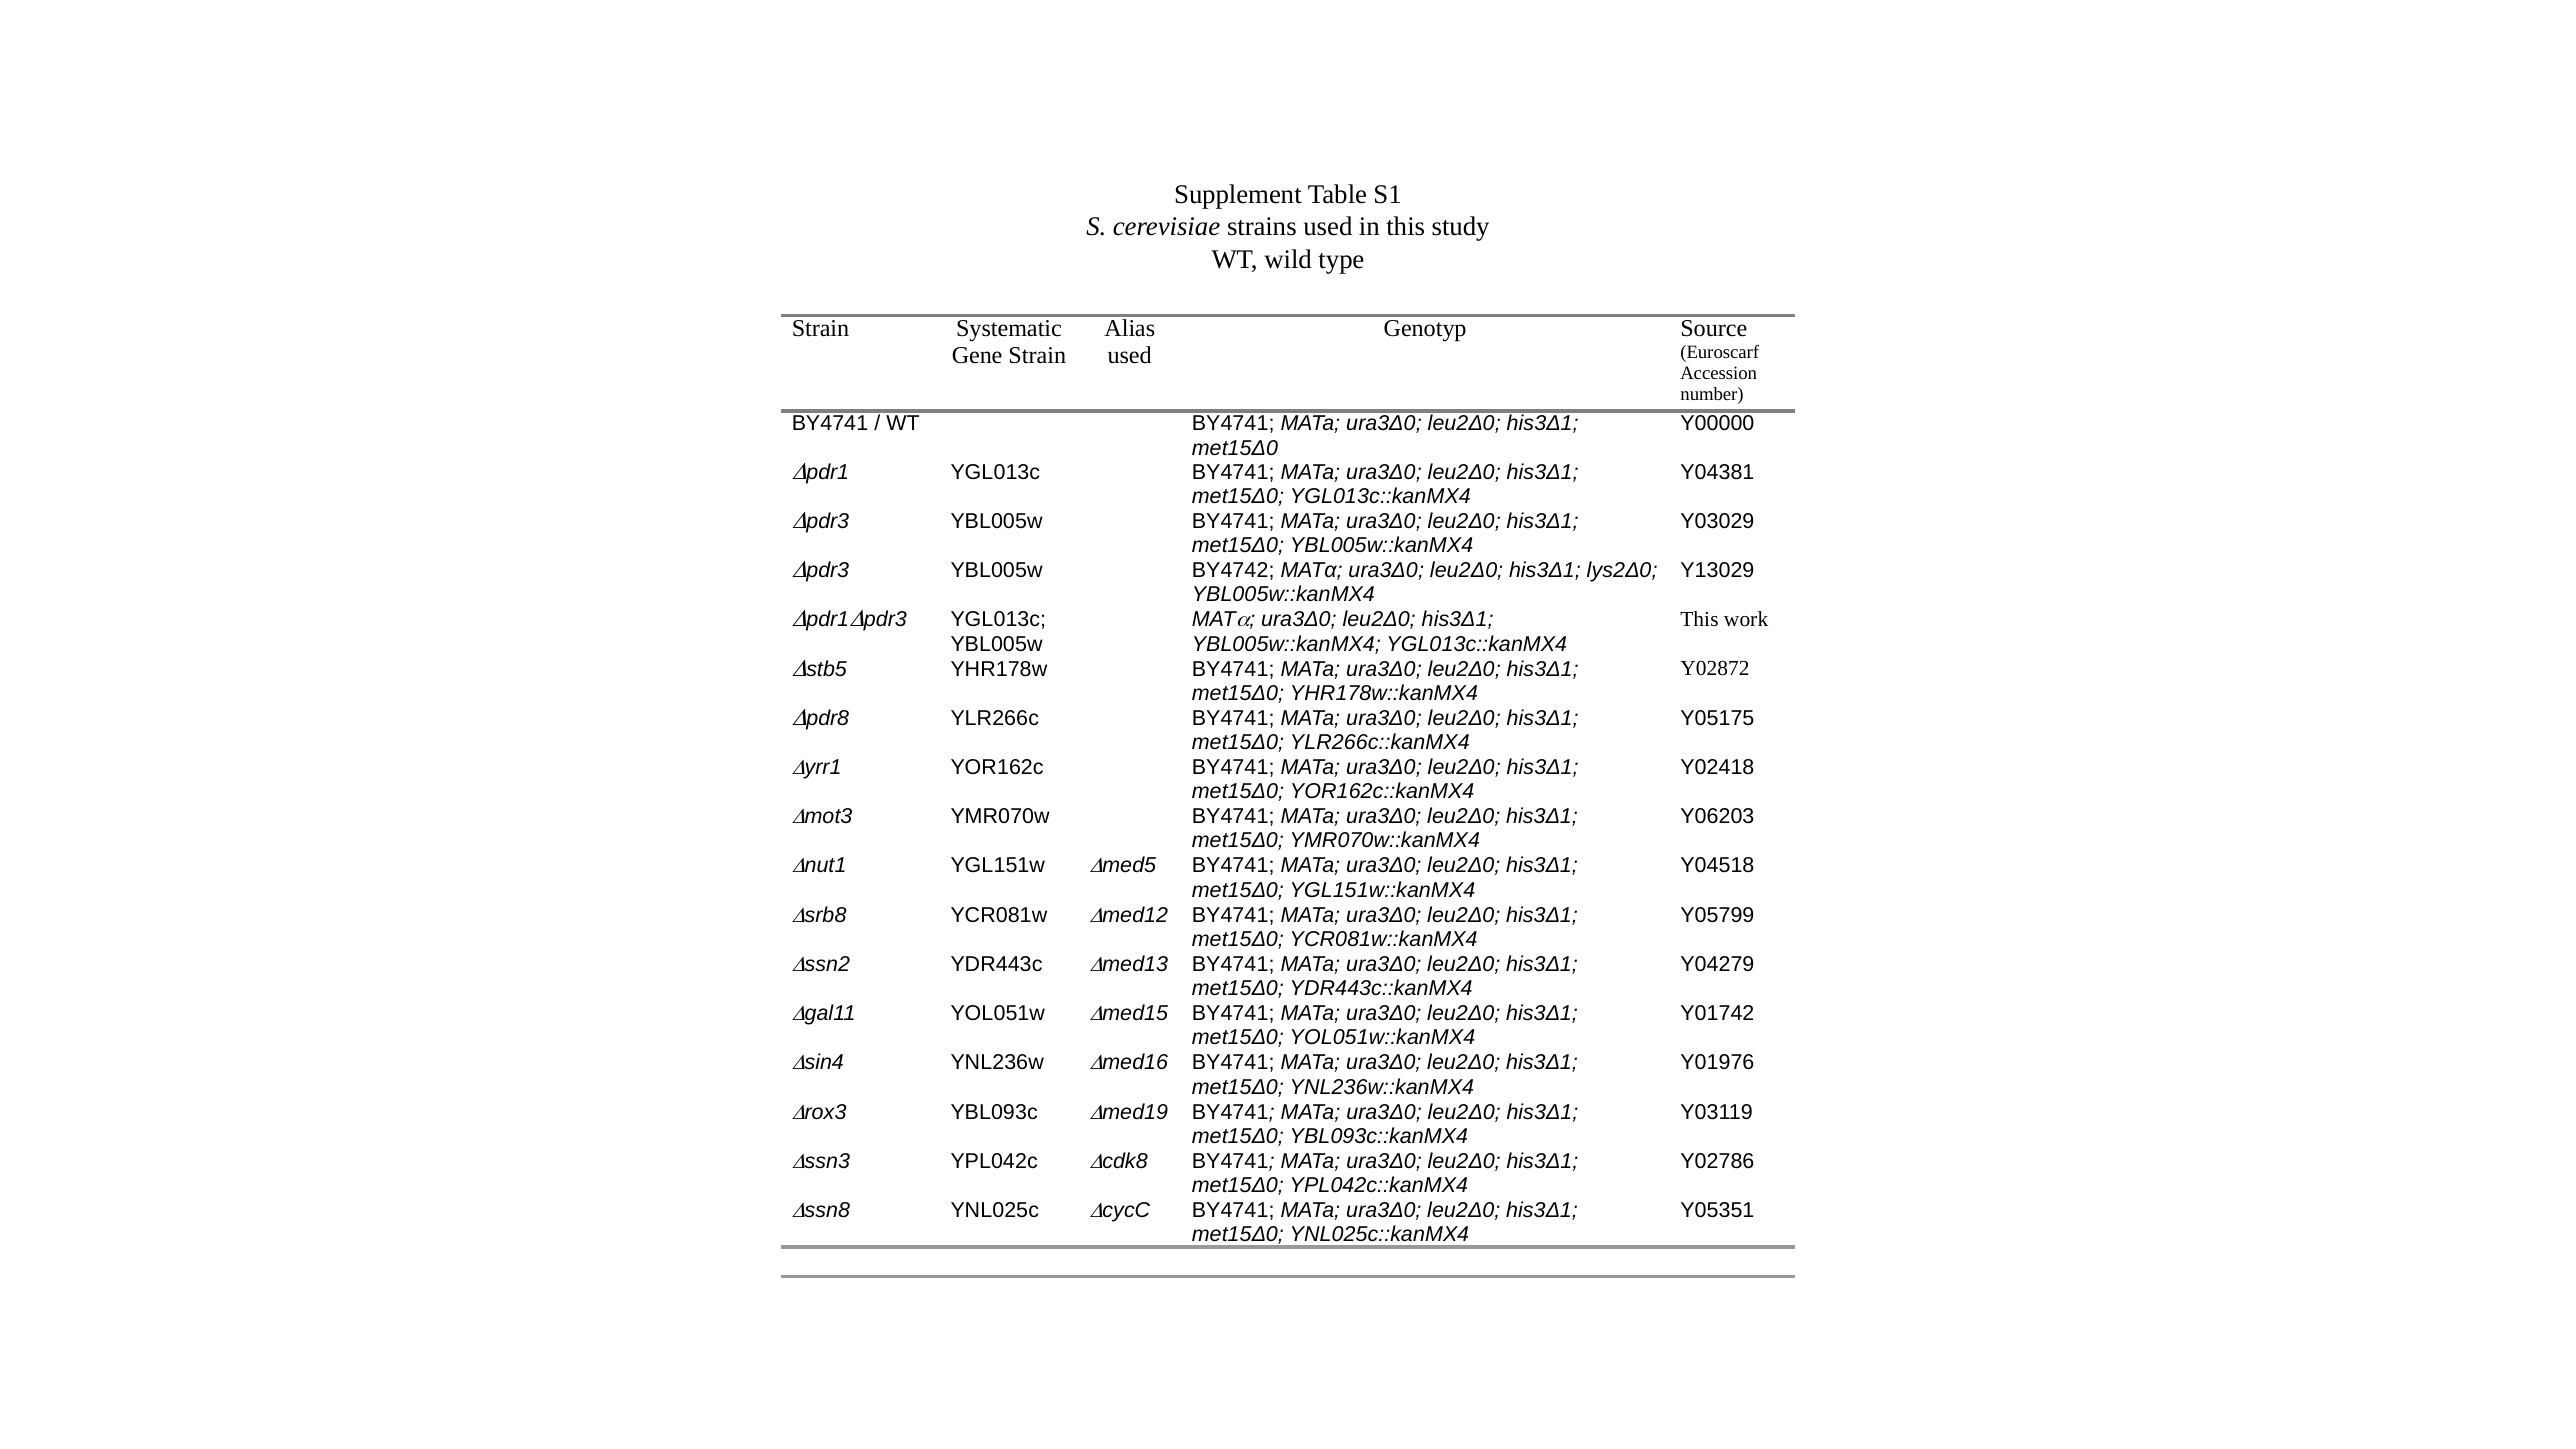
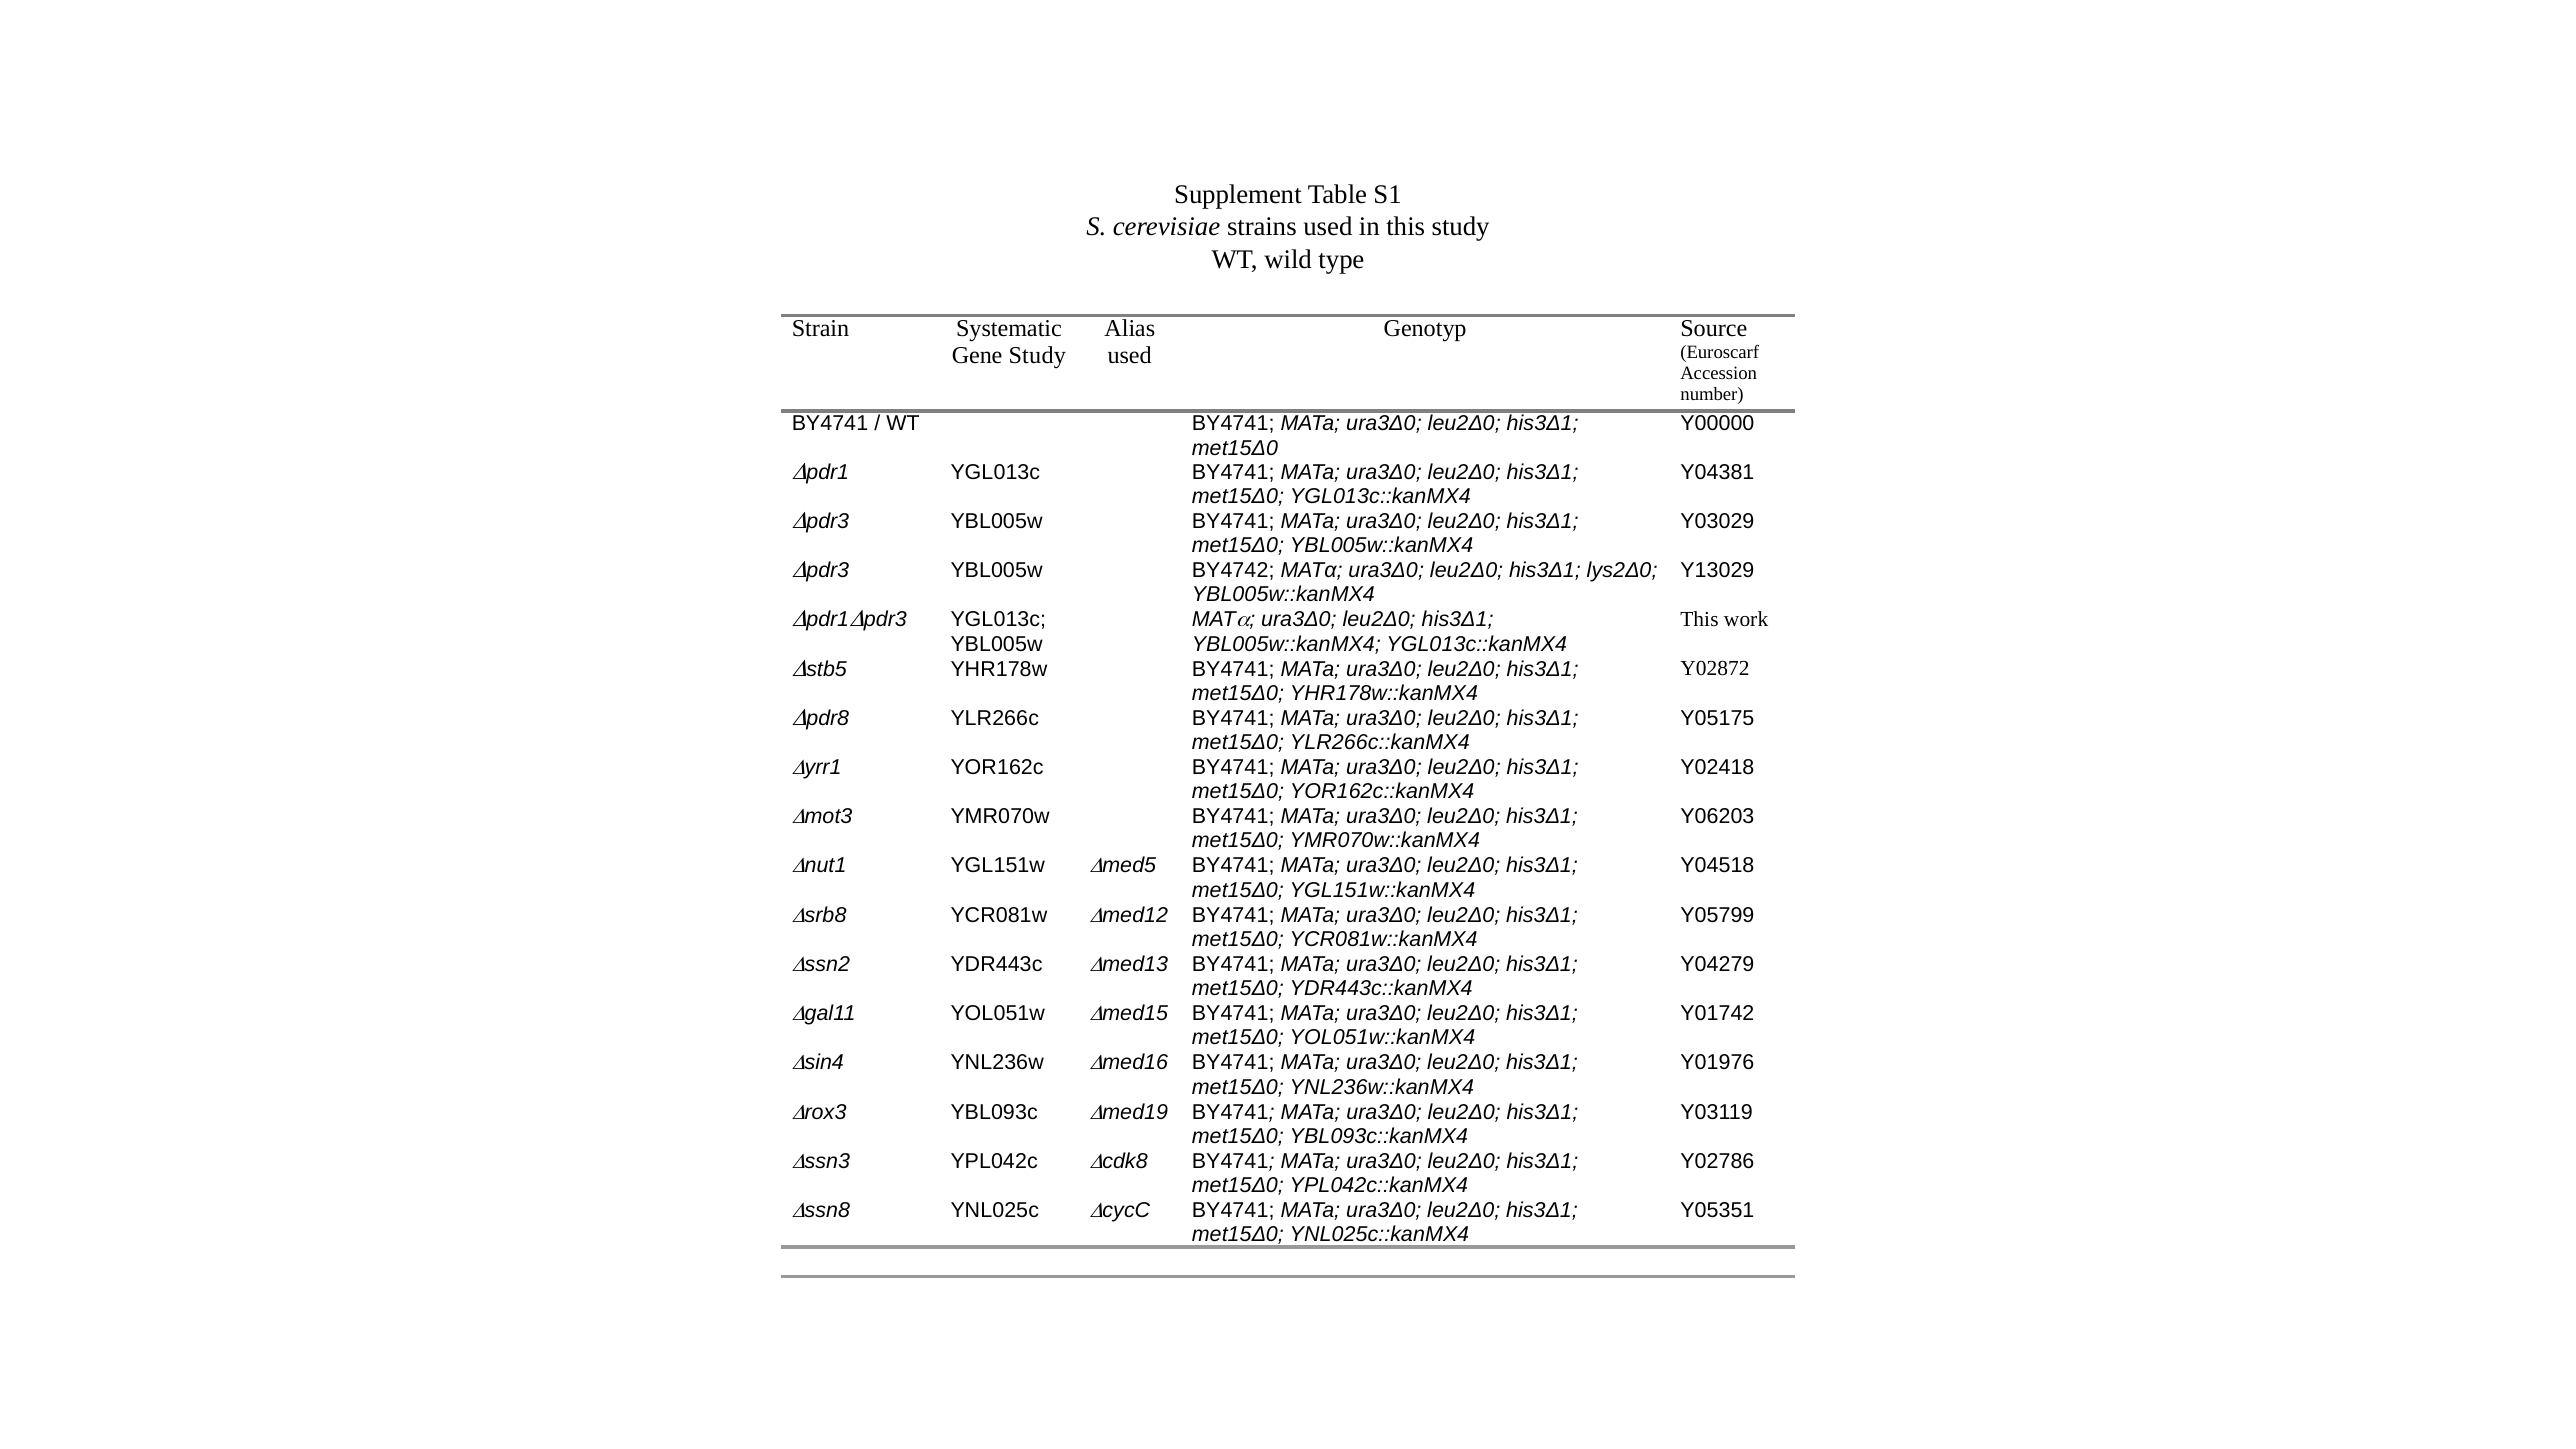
Gene Strain: Strain -> Study
